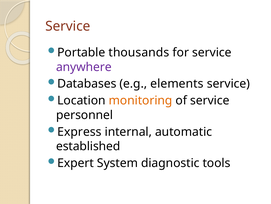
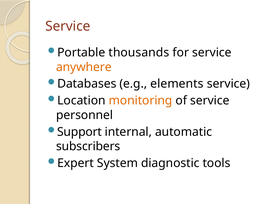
anywhere colour: purple -> orange
Express: Express -> Support
established: established -> subscribers
